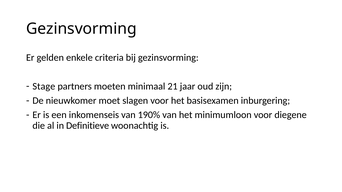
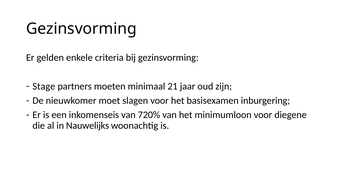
190%: 190% -> 720%
Definitieve: Definitieve -> Nauwelijks
